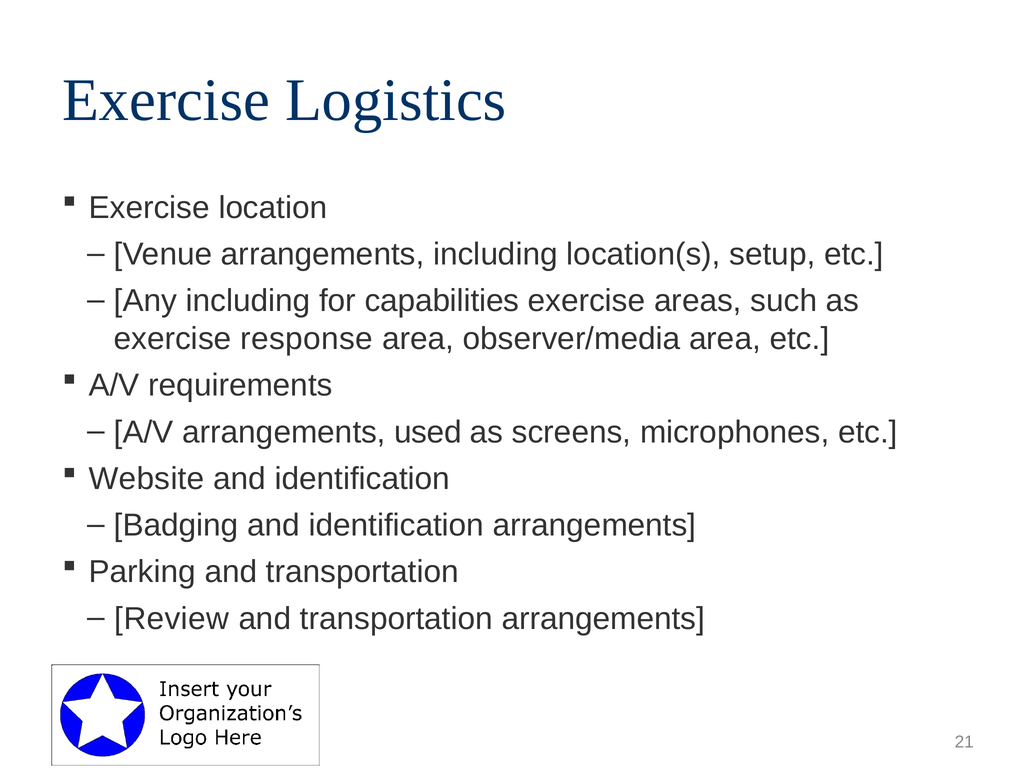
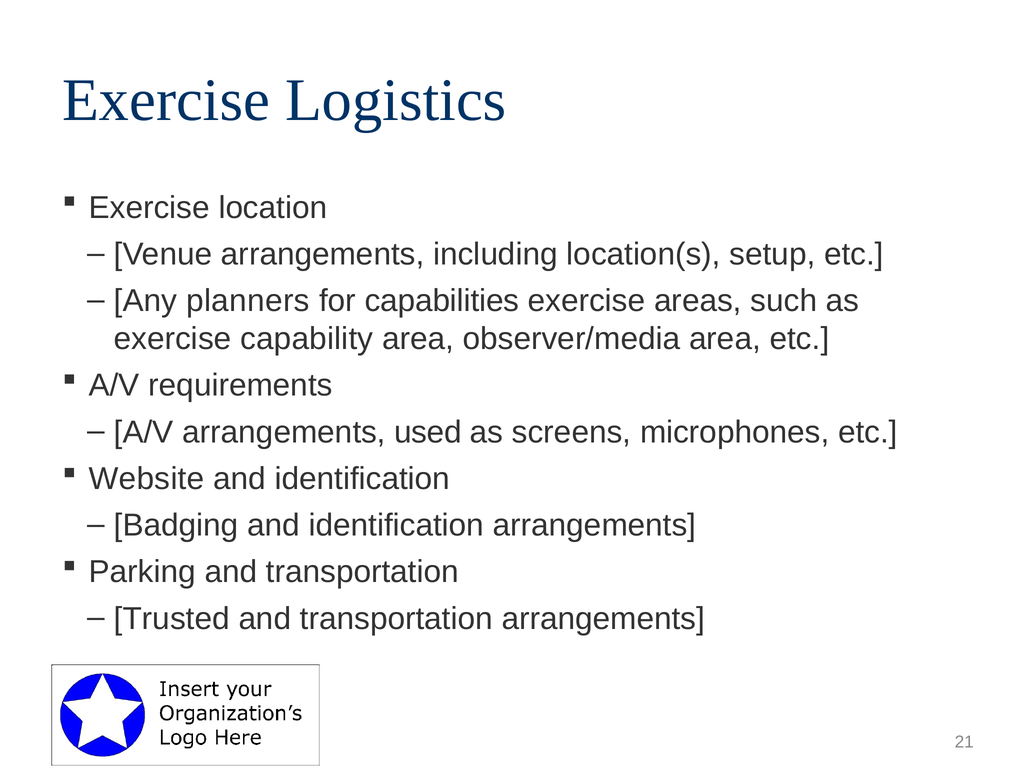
Any including: including -> planners
response: response -> capability
Review: Review -> Trusted
